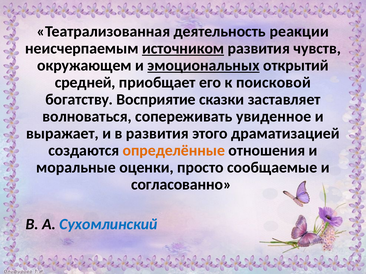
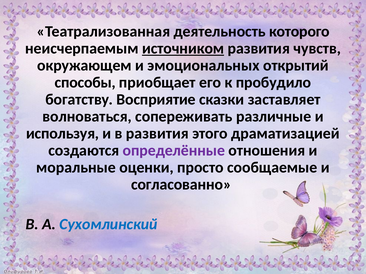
реакции: реакции -> которого
эмоциональных underline: present -> none
средней: средней -> способы
поисковой: поисковой -> пробудило
увиденное: увиденное -> различные
выражает: выражает -> используя
определённые colour: orange -> purple
